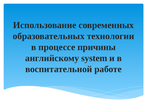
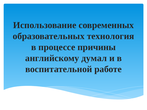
технологии: технологии -> технология
system: system -> думал
